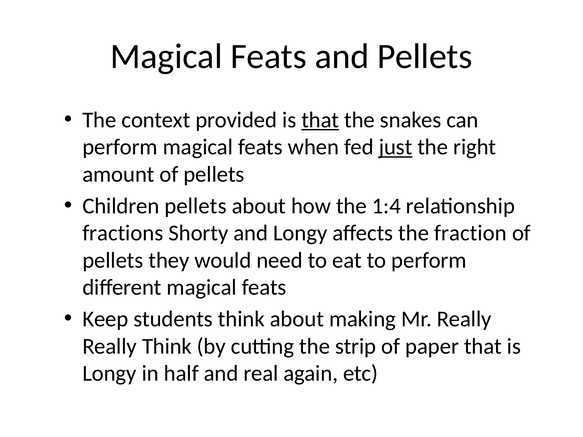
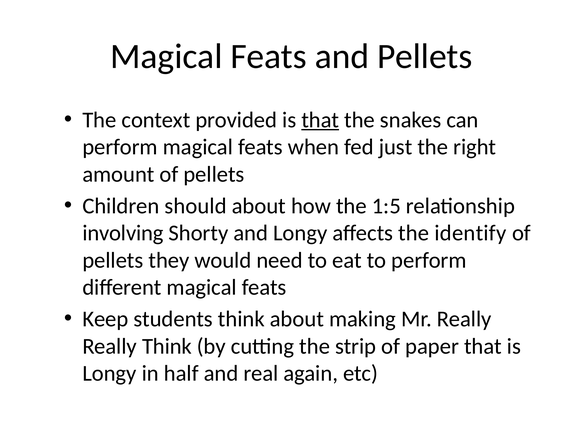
just underline: present -> none
Children pellets: pellets -> should
1:4: 1:4 -> 1:5
fractions: fractions -> involving
fraction: fraction -> identify
